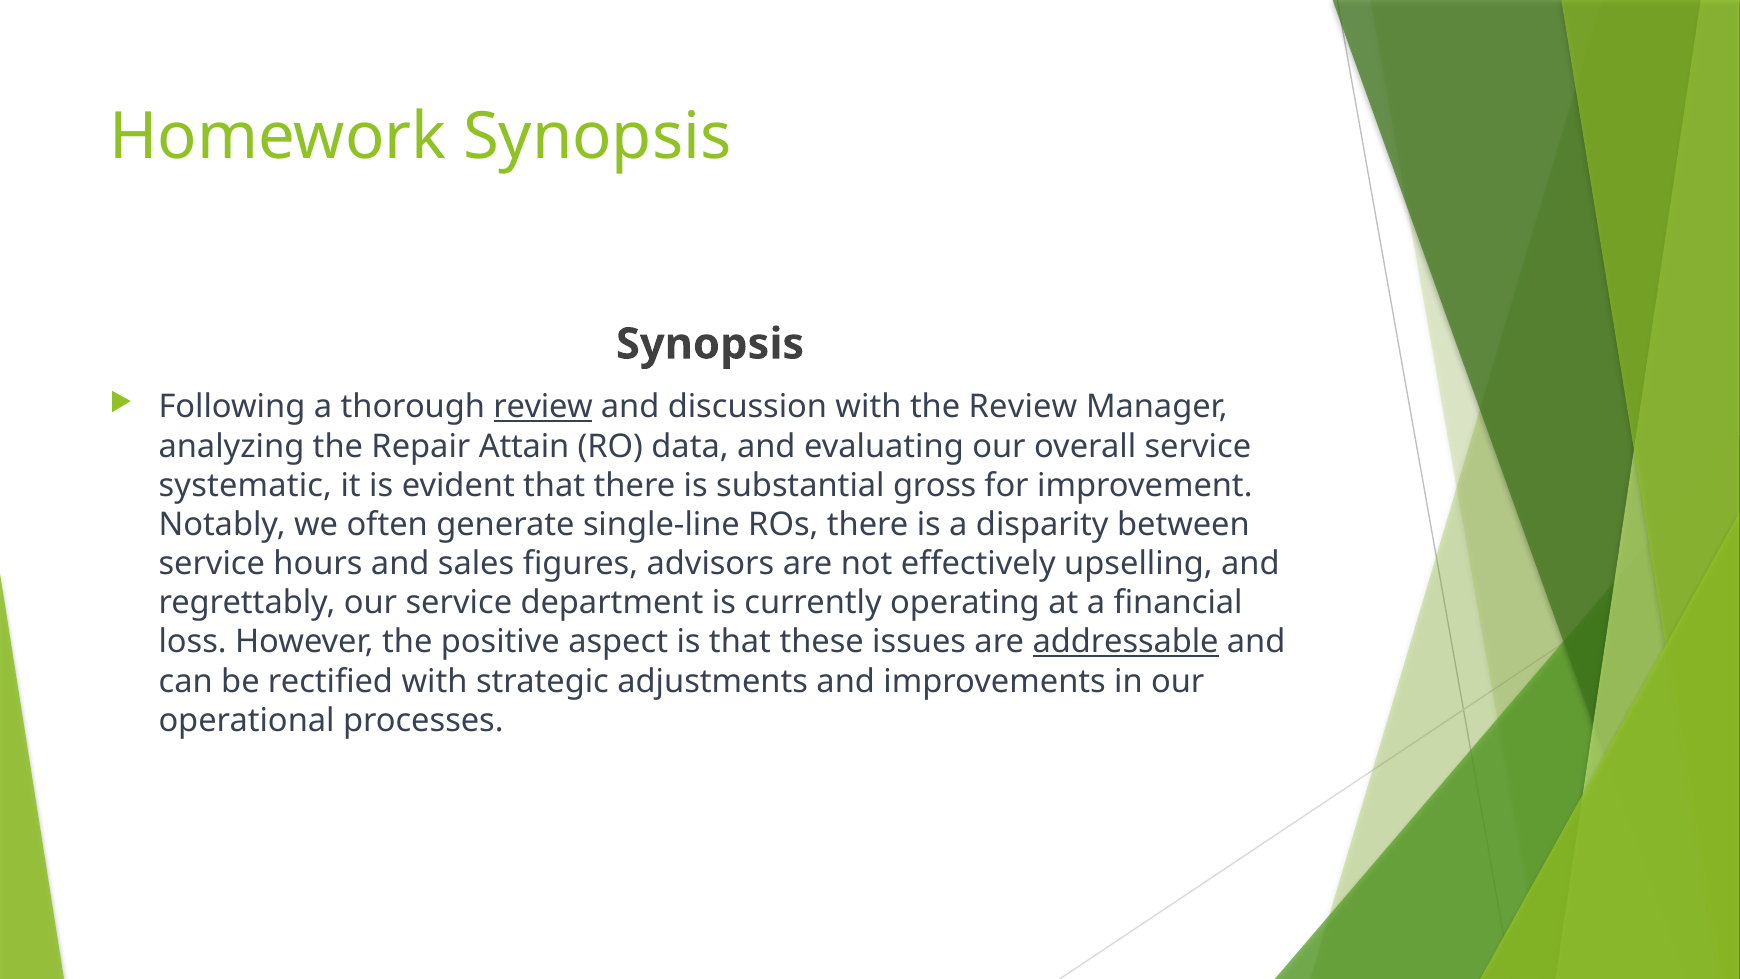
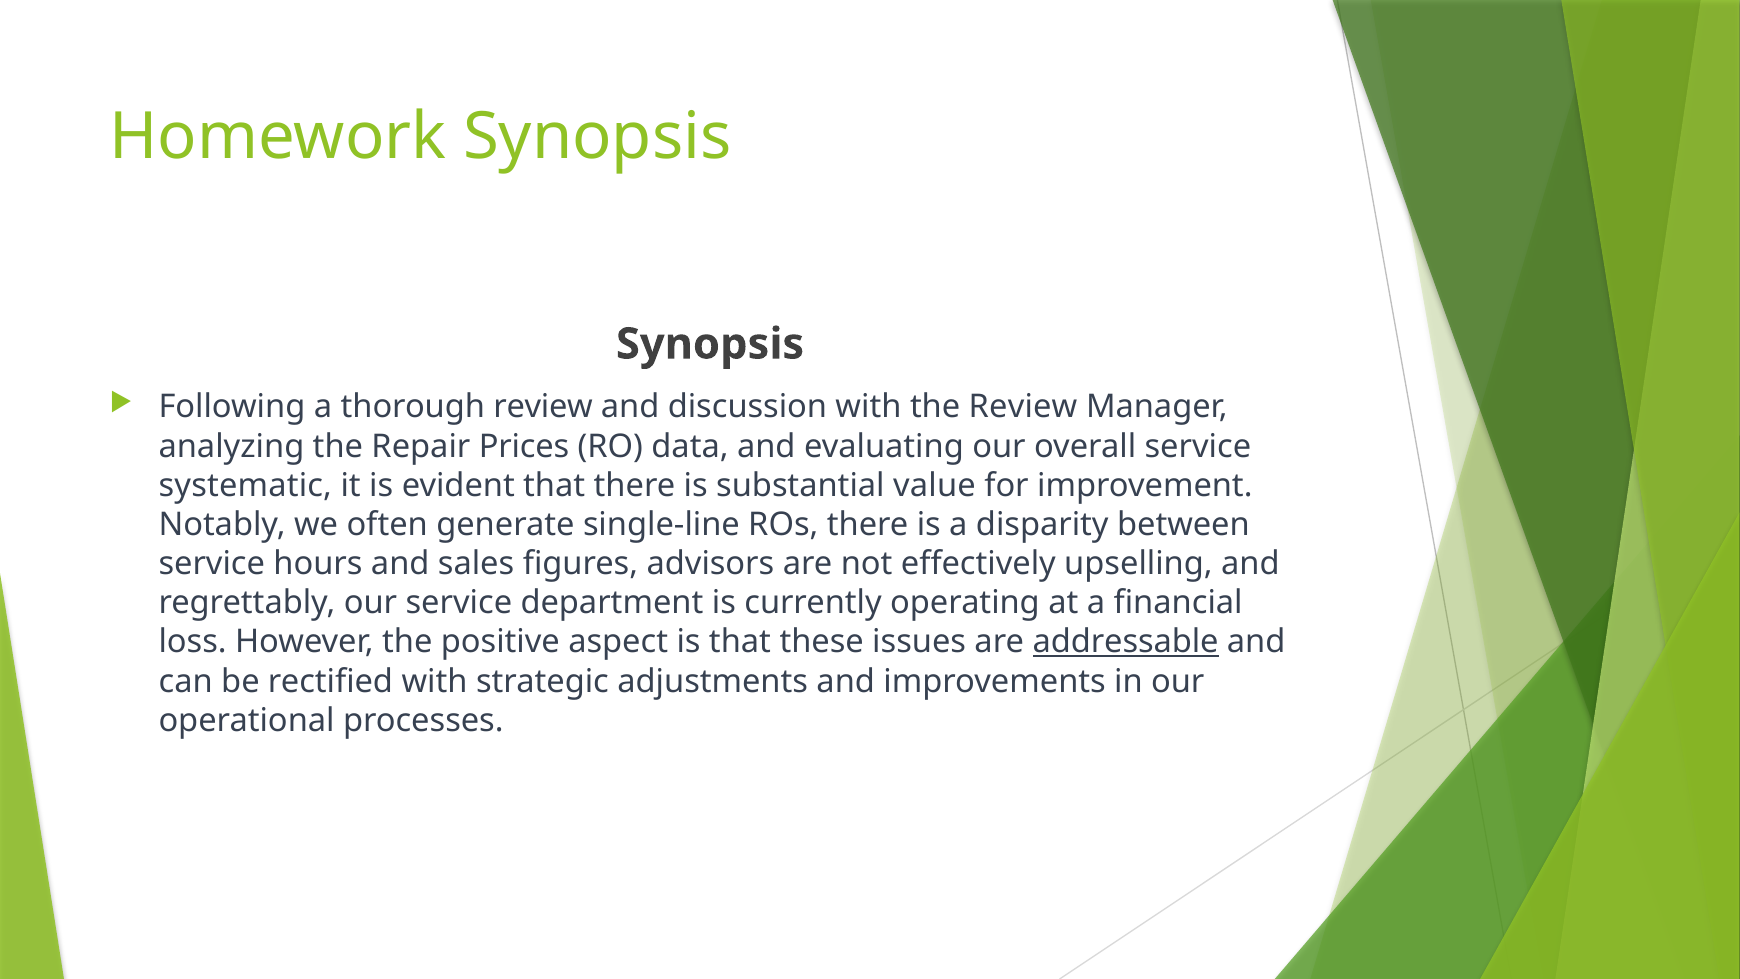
review at (543, 407) underline: present -> none
Attain: Attain -> Prices
gross: gross -> value
